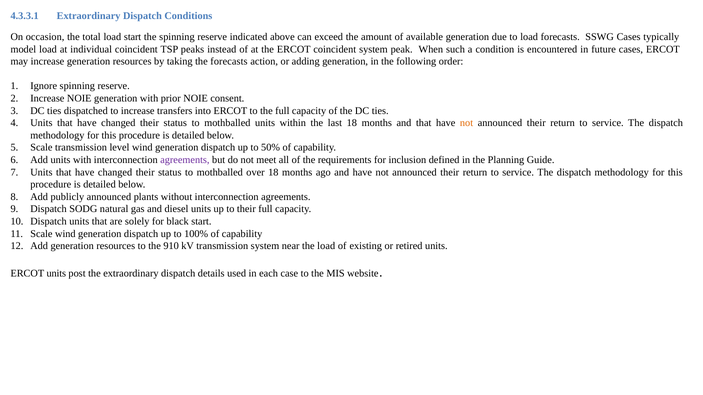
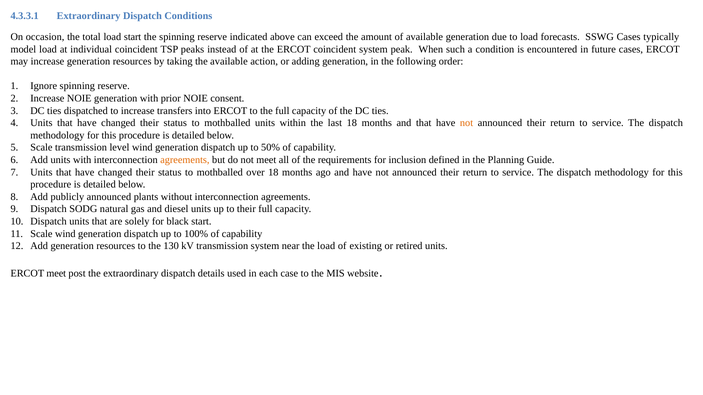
the forecasts: forecasts -> available
agreements at (185, 160) colour: purple -> orange
910: 910 -> 130
ERCOT units: units -> meet
